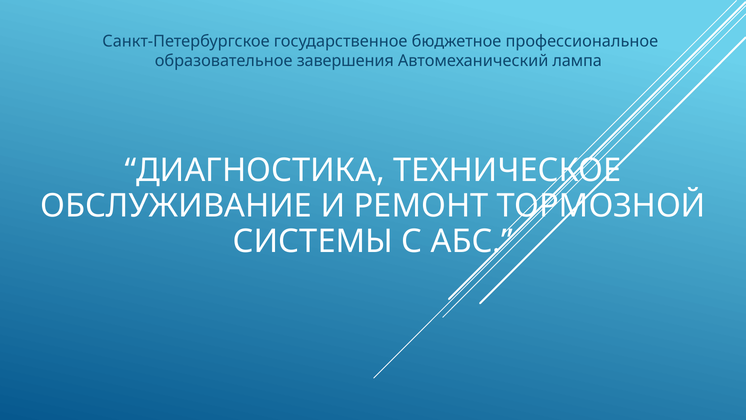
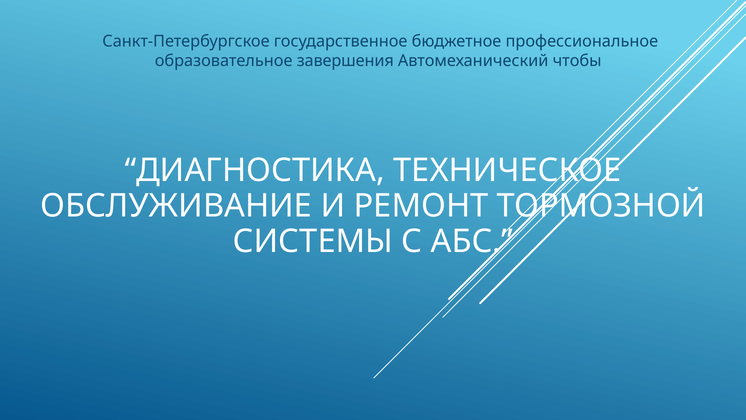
лампа: лампа -> чтобы
